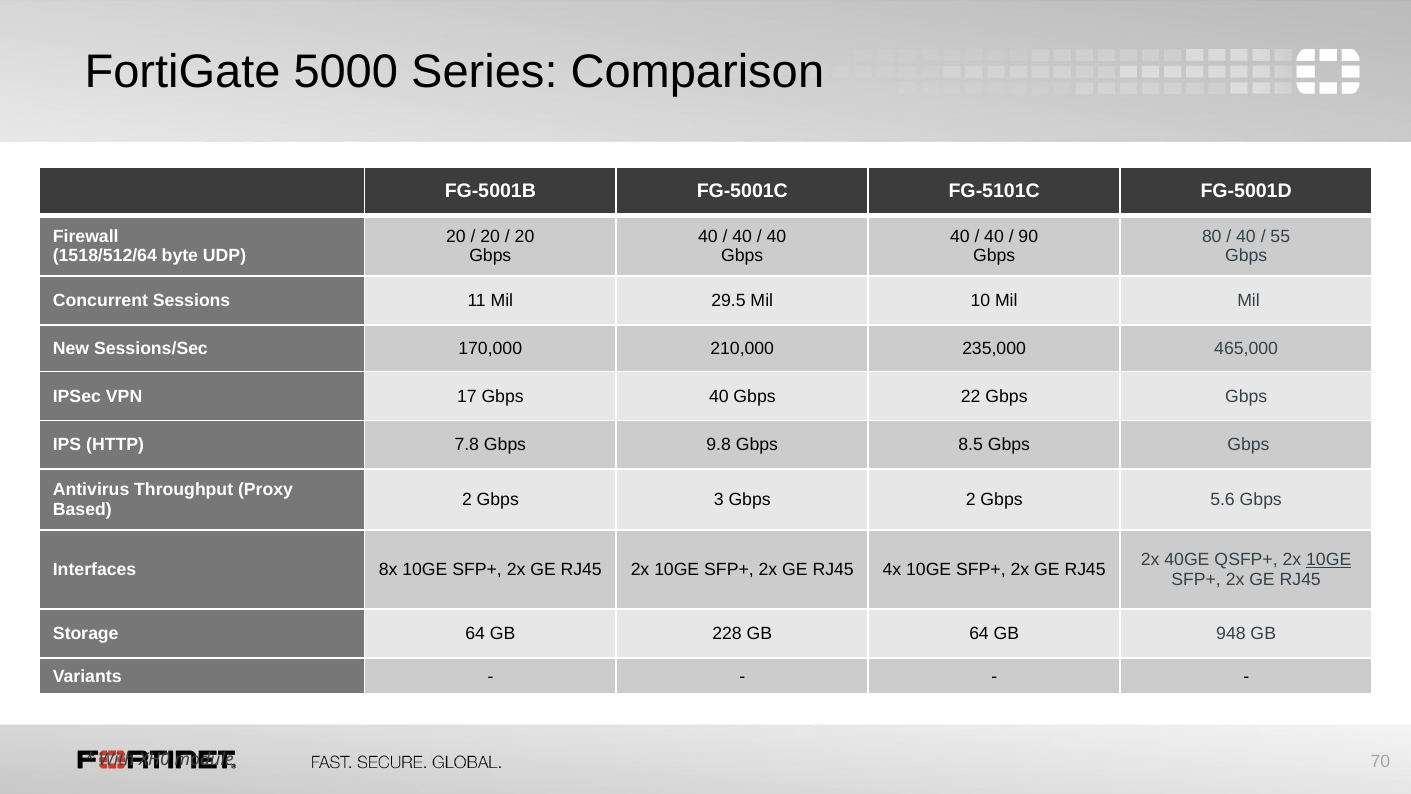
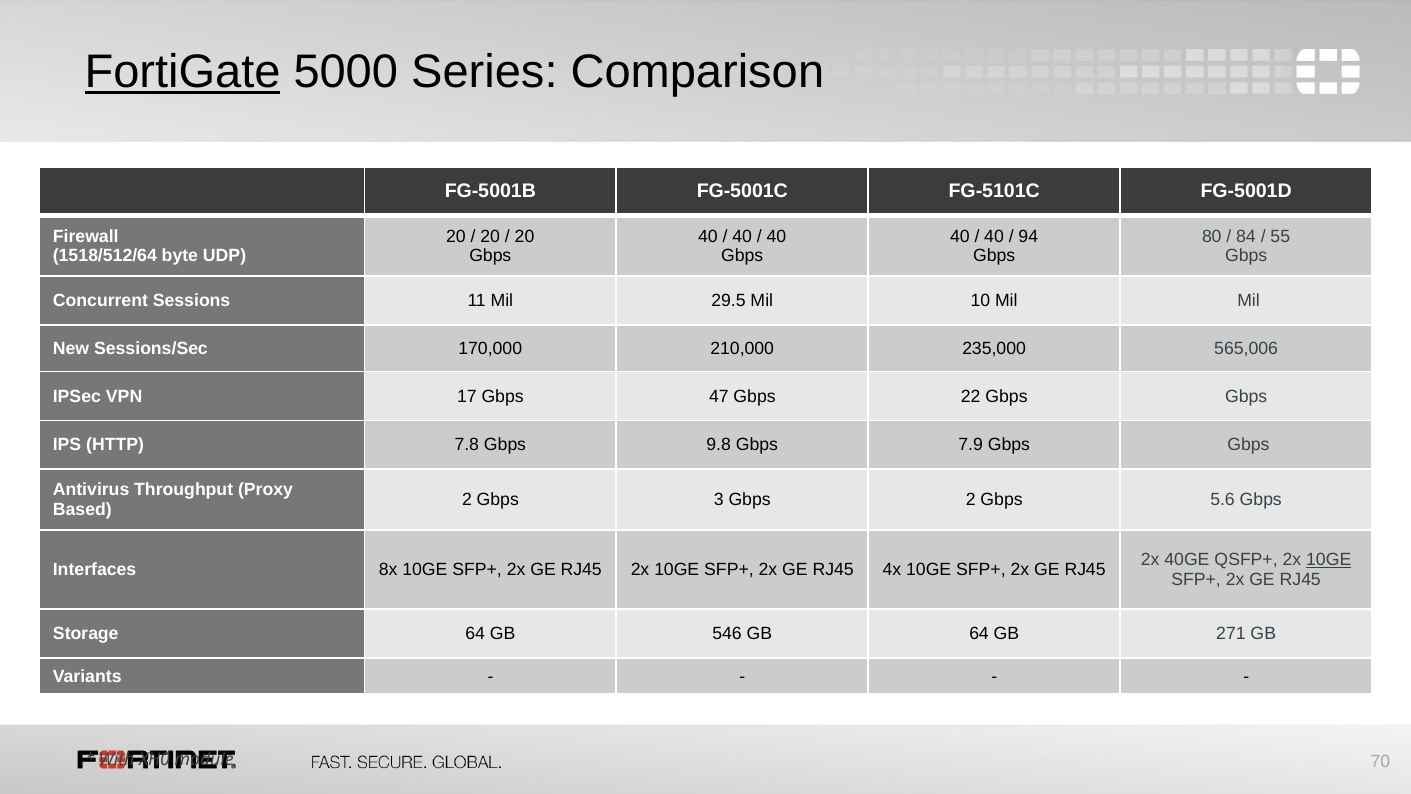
FortiGate underline: none -> present
90: 90 -> 94
40 at (1246, 236): 40 -> 84
465,000: 465,000 -> 565,006
17 Gbps 40: 40 -> 47
8.5: 8.5 -> 7.9
228: 228 -> 546
948: 948 -> 271
